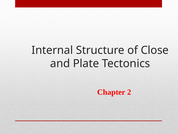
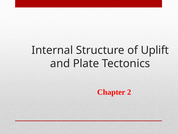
Close: Close -> Uplift
